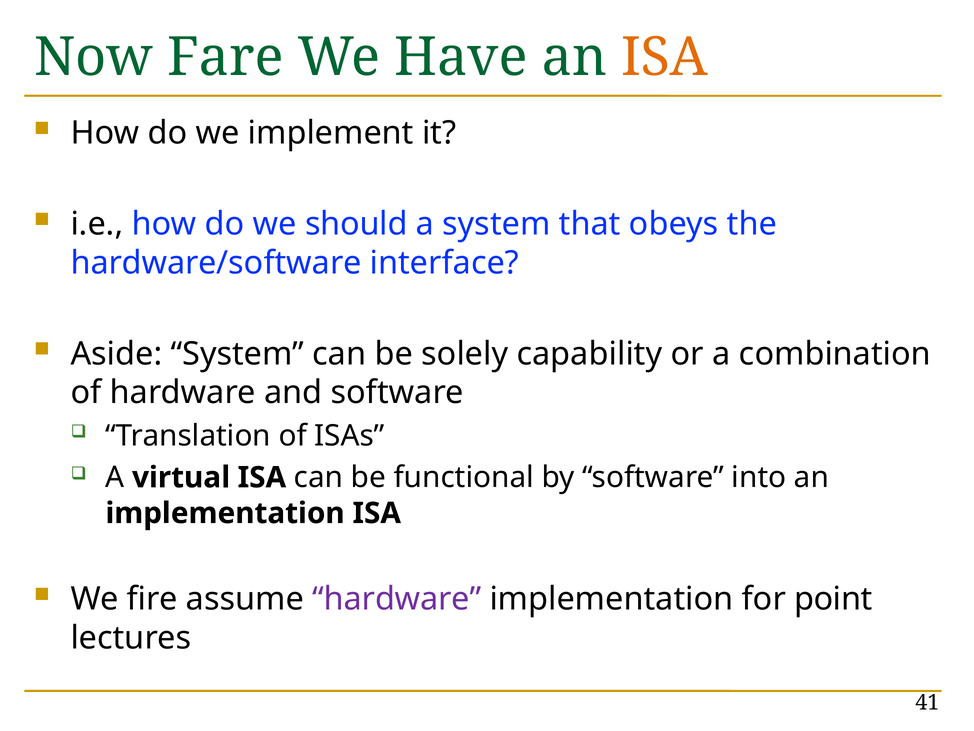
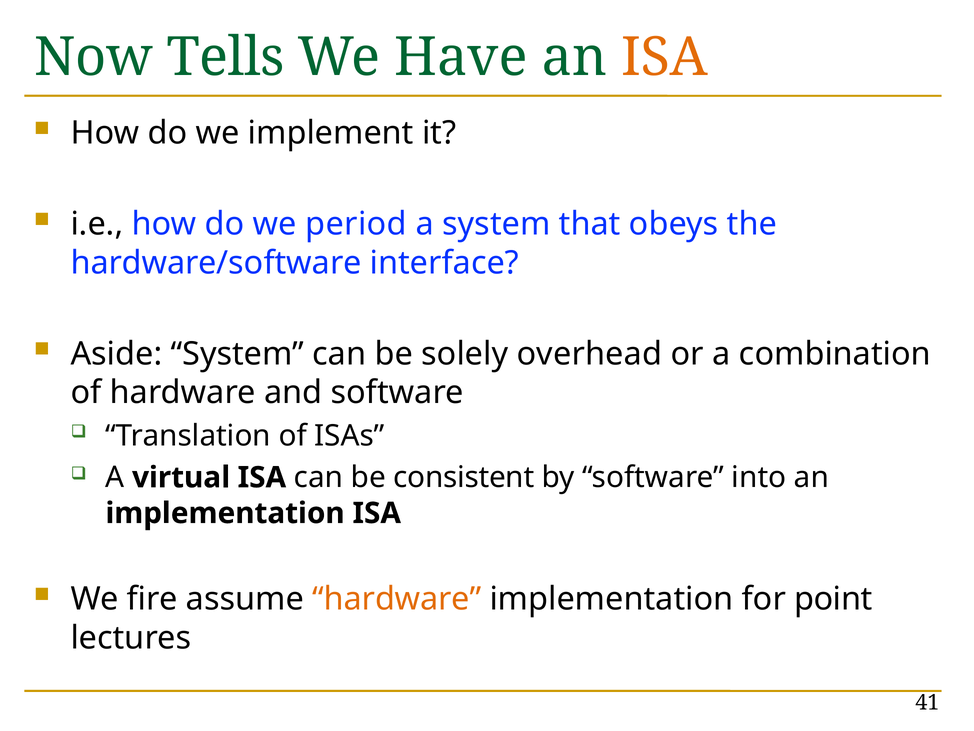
Fare: Fare -> Tells
should: should -> period
capability: capability -> overhead
functional: functional -> consistent
hardware at (397, 599) colour: purple -> orange
